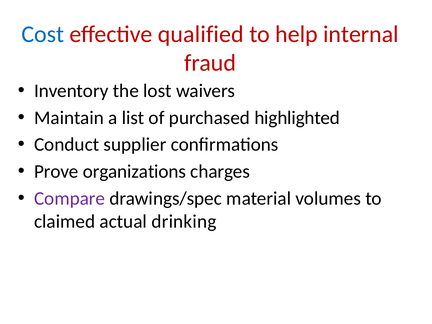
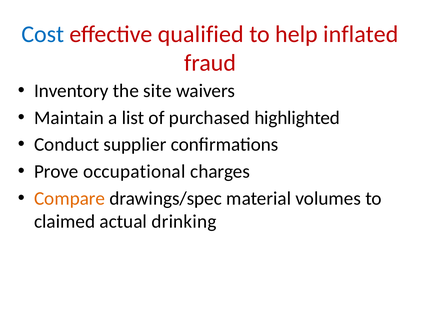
internal: internal -> inflated
lost: lost -> site
organizations: organizations -> occupational
Compare colour: purple -> orange
